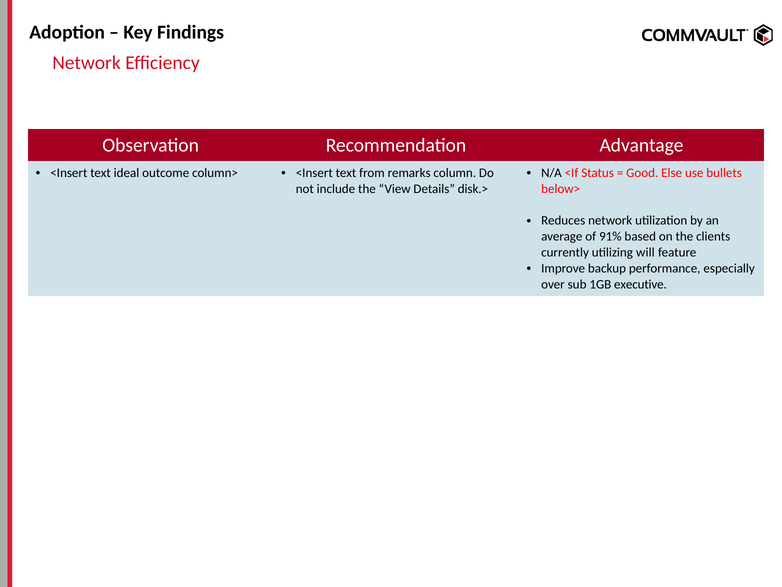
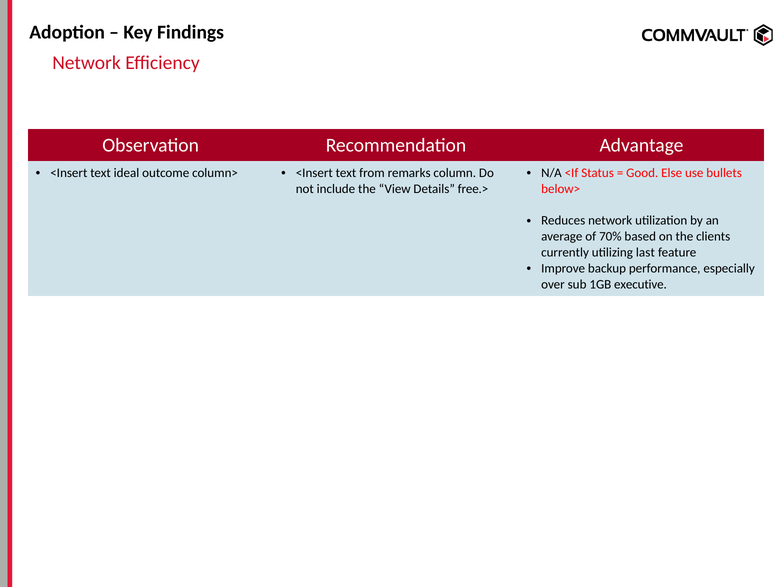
disk.>: disk.> -> free.>
91%: 91% -> 70%
will: will -> last
